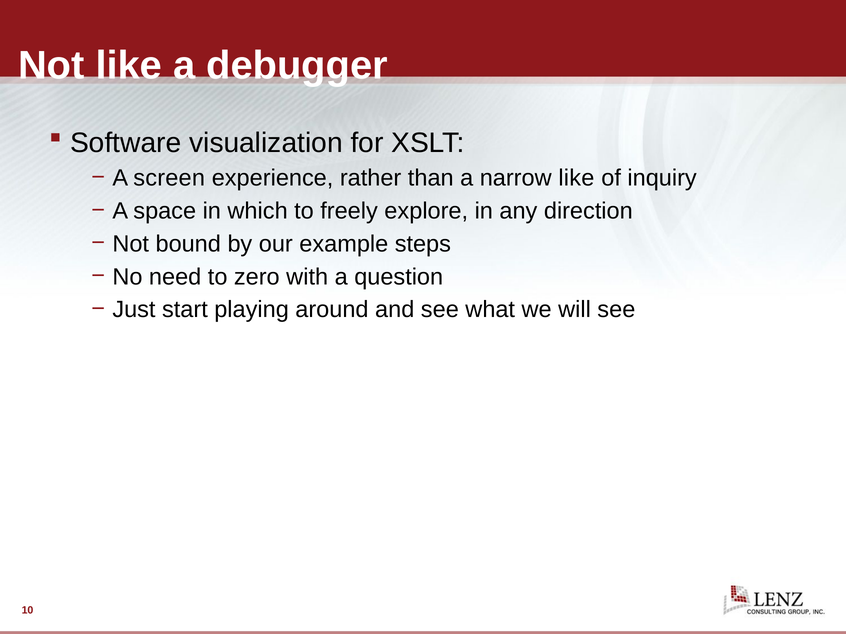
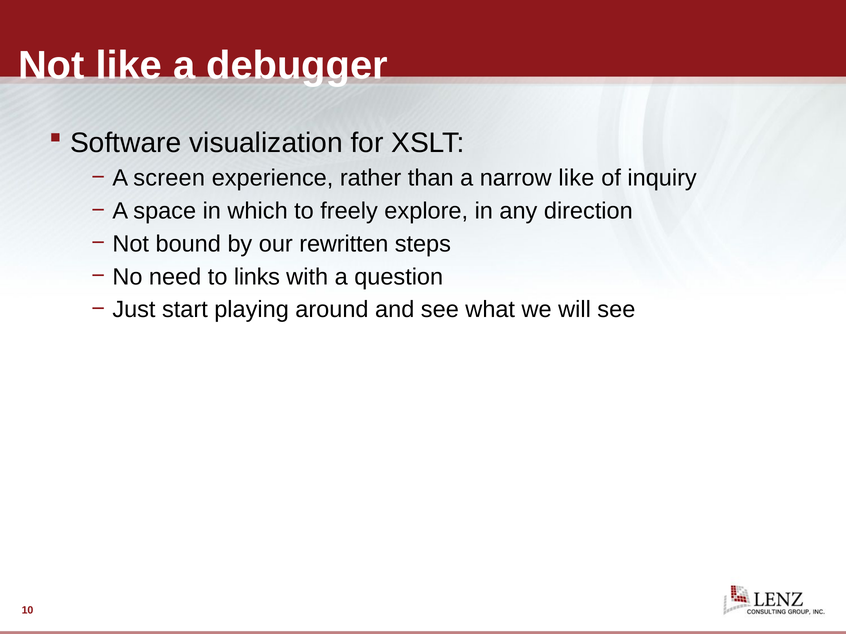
example: example -> rewritten
zero: zero -> links
